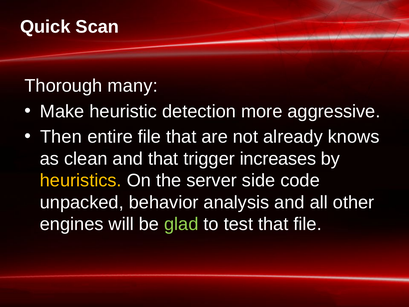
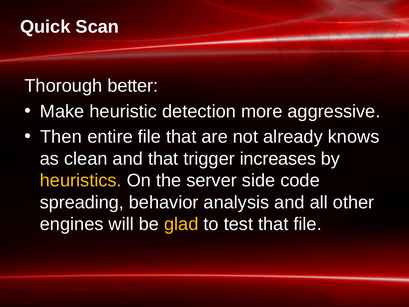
many: many -> better
unpacked: unpacked -> spreading
glad colour: light green -> yellow
